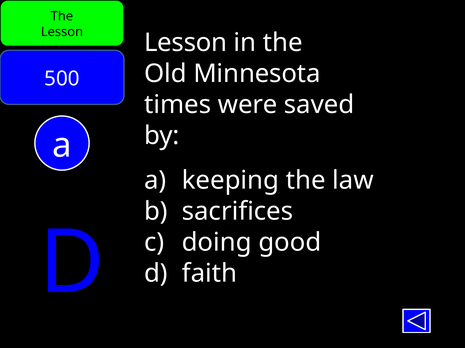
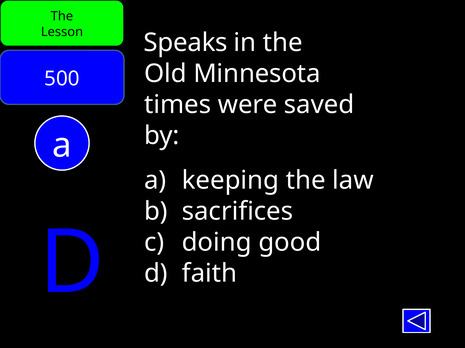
Lesson at (186, 43): Lesson -> Speaks
